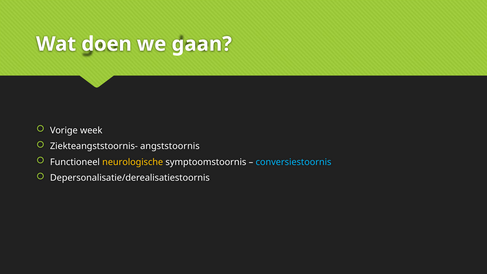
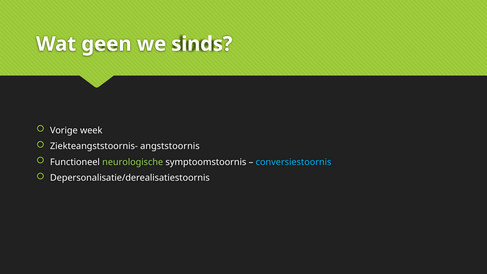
doen: doen -> geen
gaan: gaan -> sinds
neurologische colour: yellow -> light green
